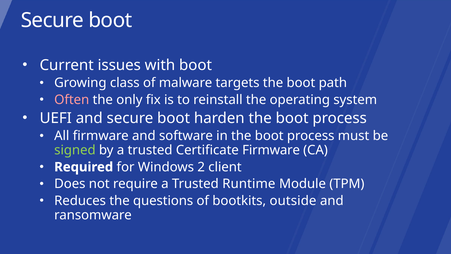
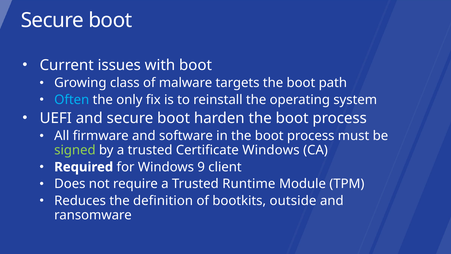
Often colour: pink -> light blue
Certificate Firmware: Firmware -> Windows
2: 2 -> 9
questions: questions -> definition
